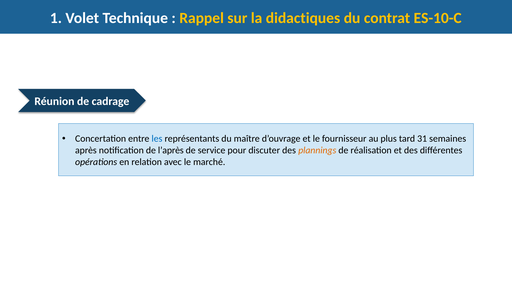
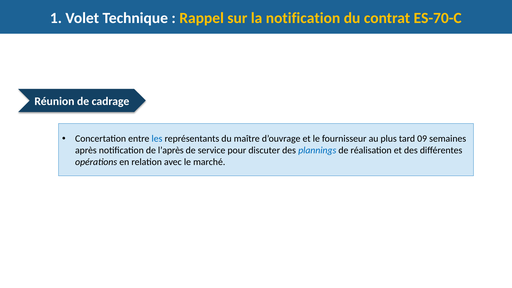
la didactiques: didactiques -> notification
ES-10-C: ES-10-C -> ES-70-C
31: 31 -> 09
plannings colour: orange -> blue
